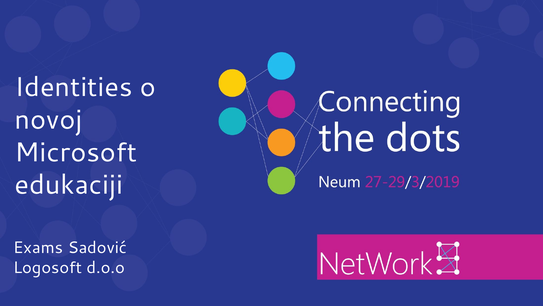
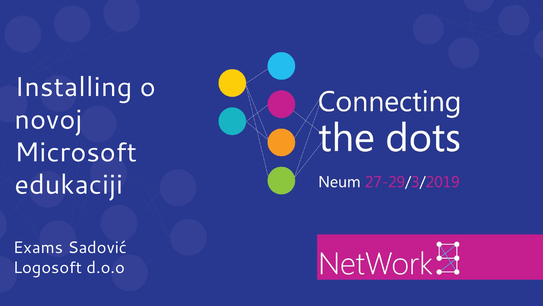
Identities: Identities -> Installing
